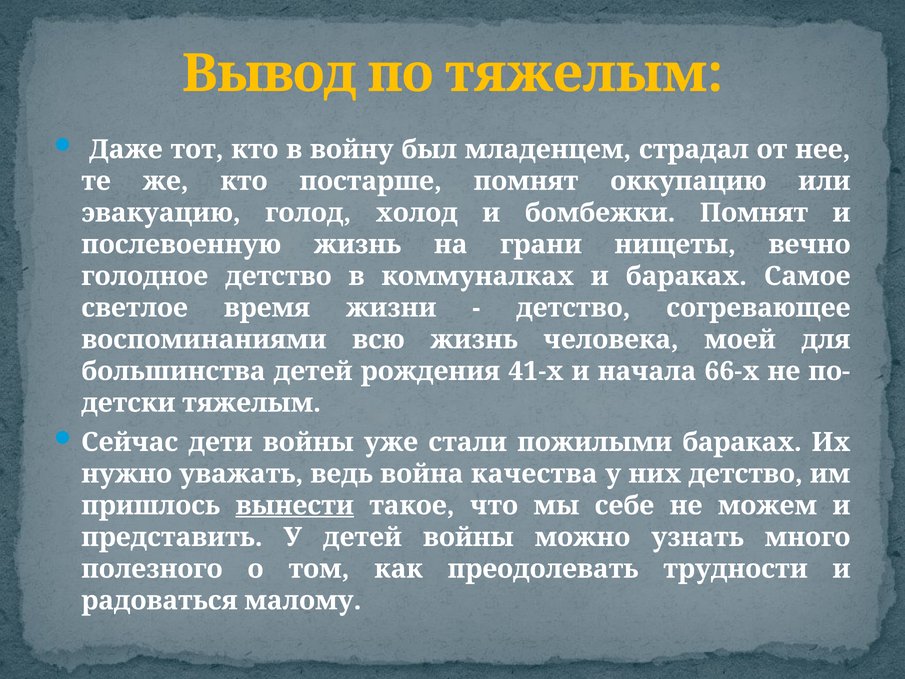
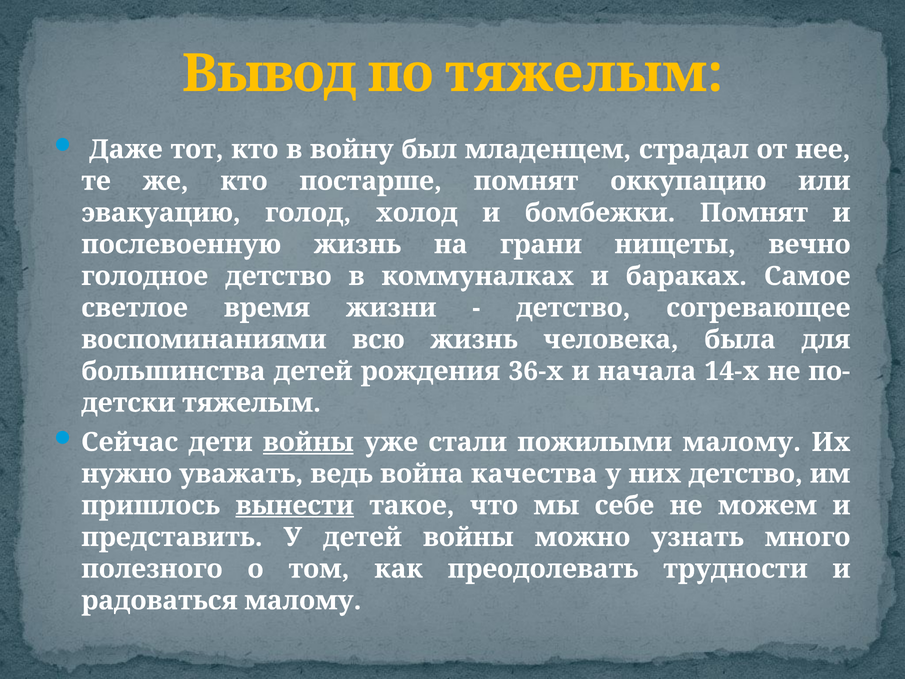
моей: моей -> была
41-х: 41-х -> 36-х
66-х: 66-х -> 14-х
войны at (308, 442) underline: none -> present
пожилыми бараках: бараках -> малому
